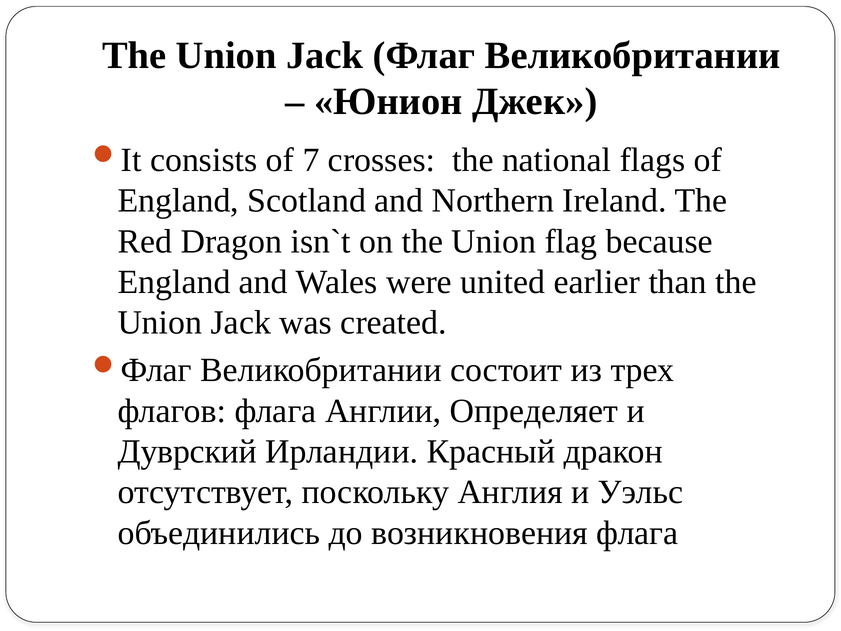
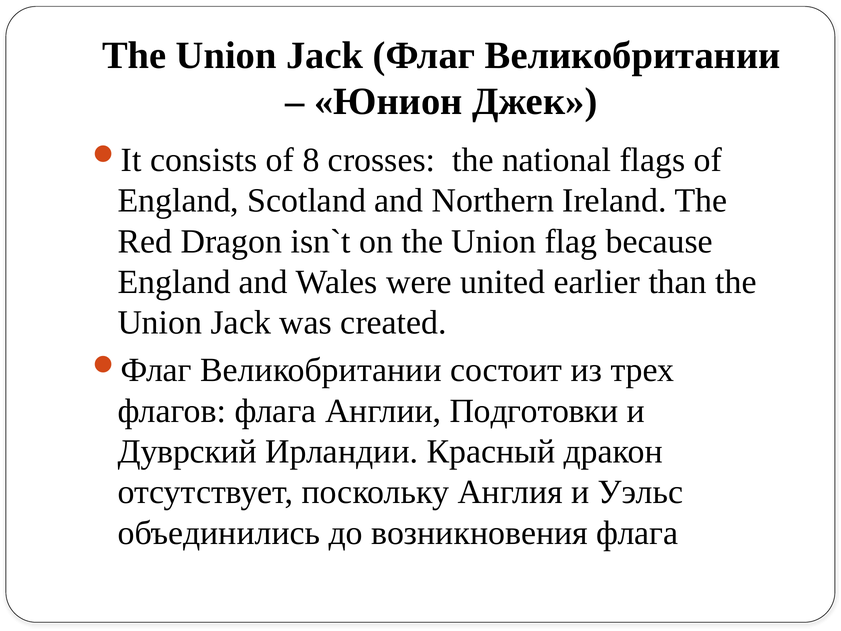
7: 7 -> 8
Определяет: Определяет -> Подготовки
